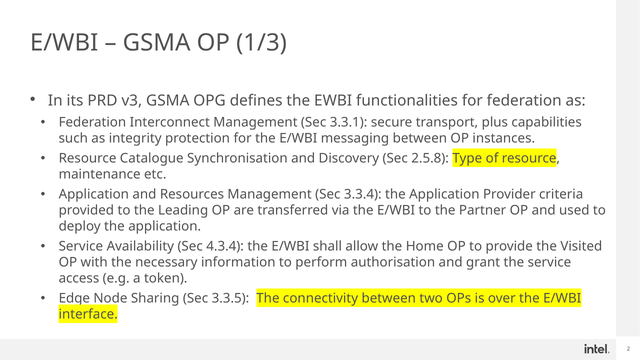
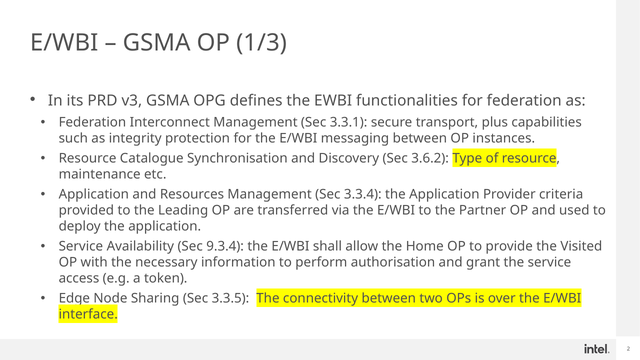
2.5.8: 2.5.8 -> 3.6.2
4.3.4: 4.3.4 -> 9.3.4
